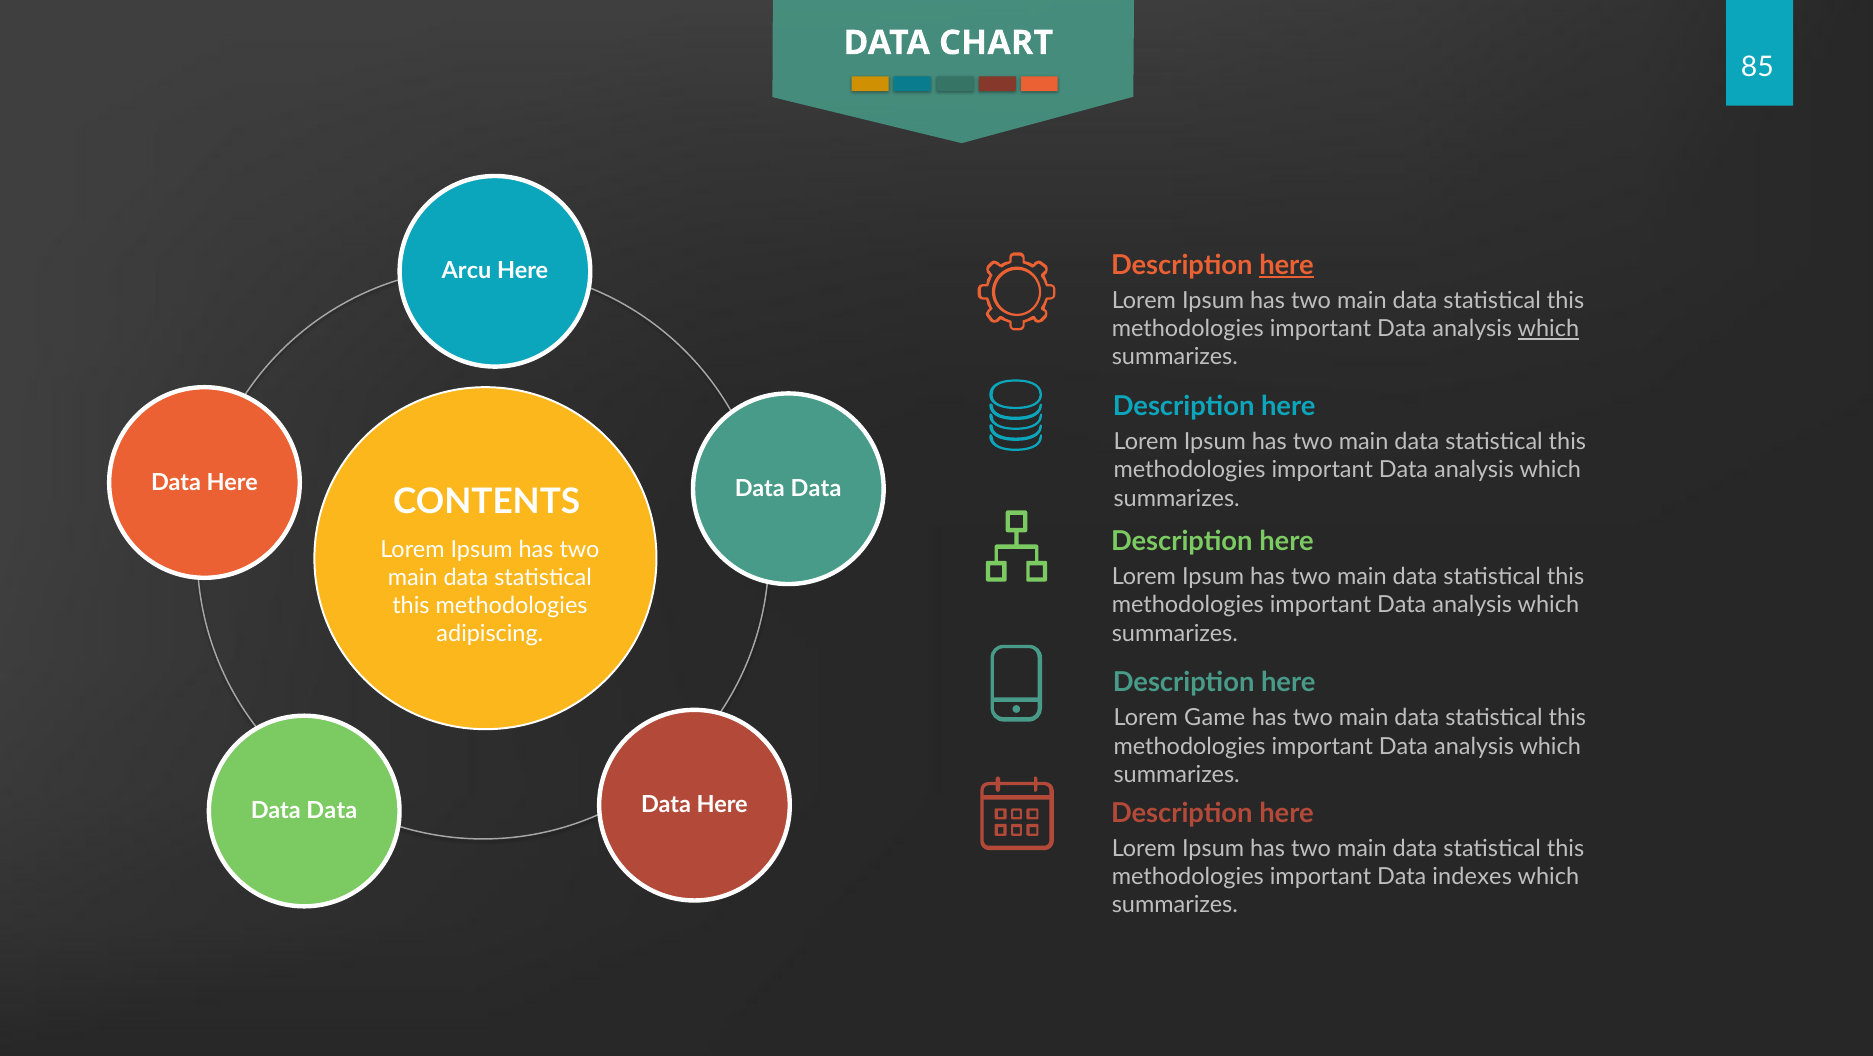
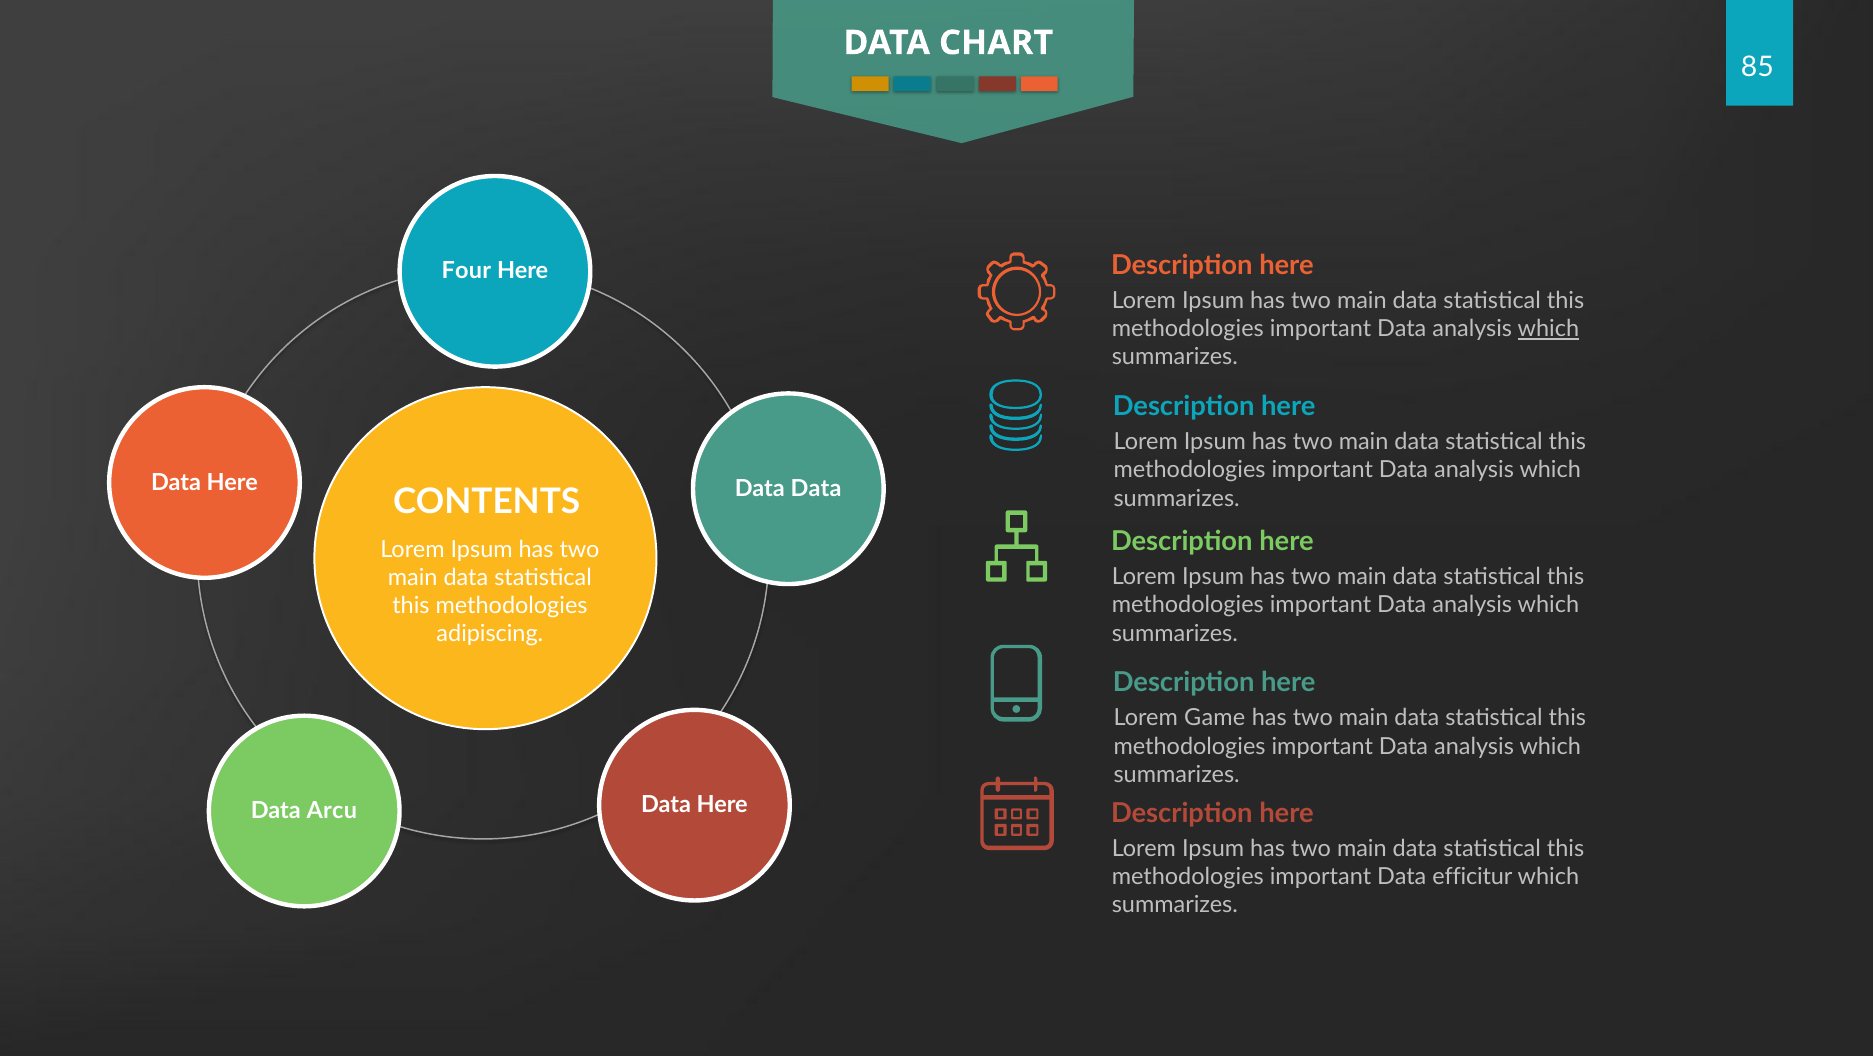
here at (1287, 265) underline: present -> none
Arcu: Arcu -> Four
Data at (332, 811): Data -> Arcu
indexes: indexes -> efficitur
